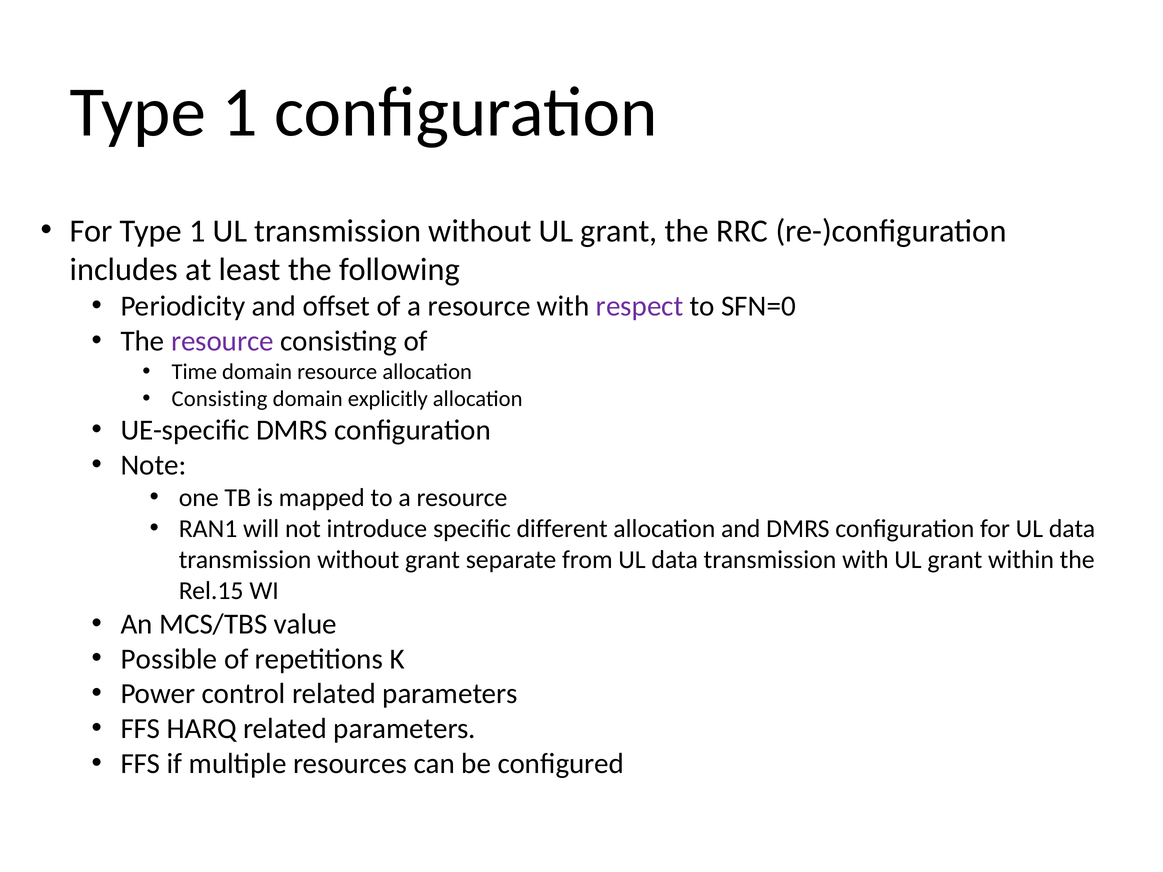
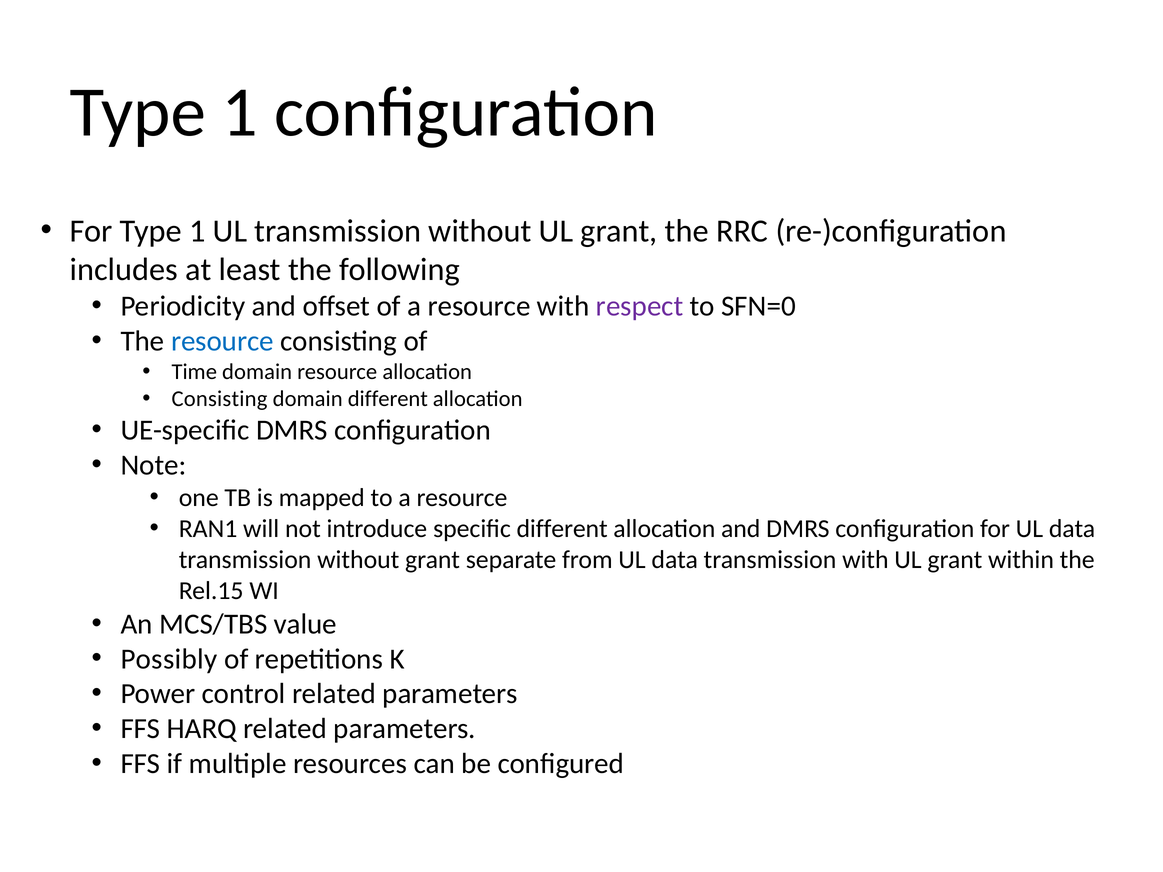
resource at (222, 341) colour: purple -> blue
domain explicitly: explicitly -> different
Possible: Possible -> Possibly
